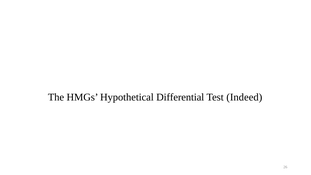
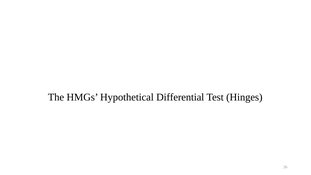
Indeed: Indeed -> Hinges
